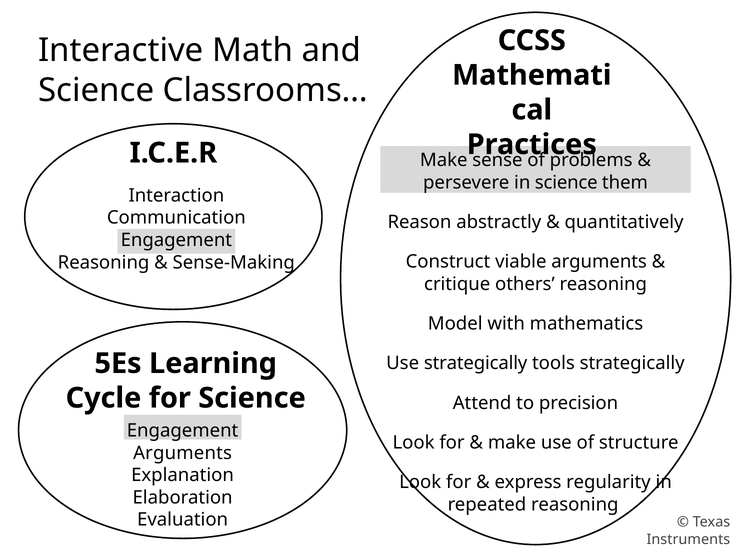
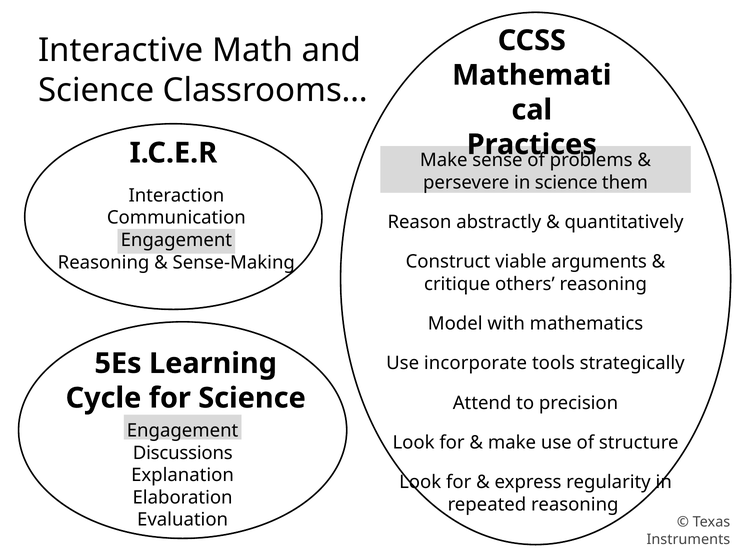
Use strategically: strategically -> incorporate
Arguments at (183, 453): Arguments -> Discussions
